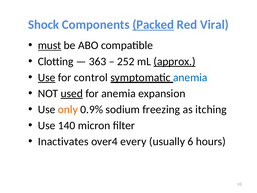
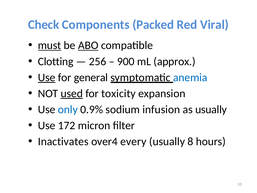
Shock: Shock -> Check
Packed underline: present -> none
ABO underline: none -> present
363: 363 -> 256
252: 252 -> 900
approx underline: present -> none
control: control -> general
for anemia: anemia -> toxicity
only colour: orange -> blue
freezing: freezing -> infusion
as itching: itching -> usually
140: 140 -> 172
6: 6 -> 8
